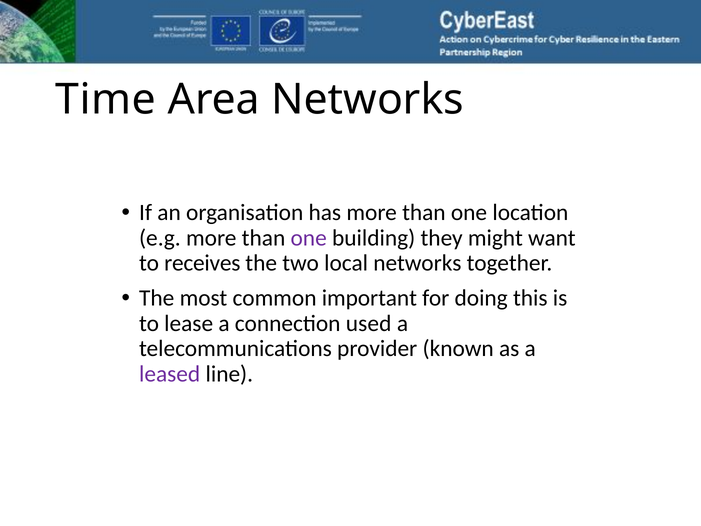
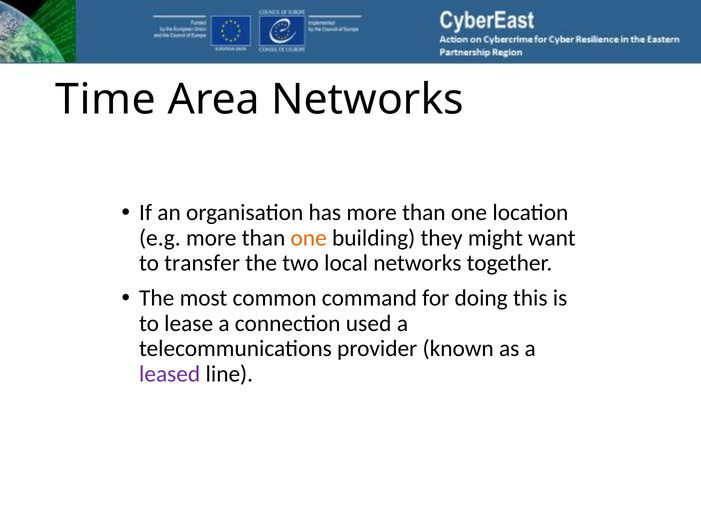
one at (309, 238) colour: purple -> orange
receives: receives -> transfer
important: important -> command
